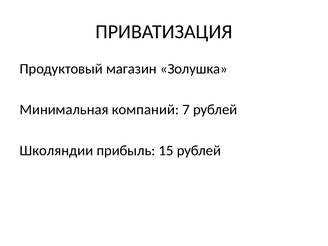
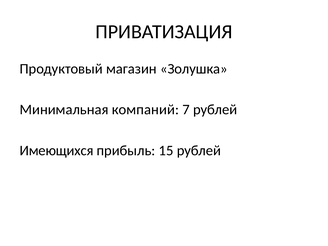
Школяндии: Школяндии -> Имеющихся
